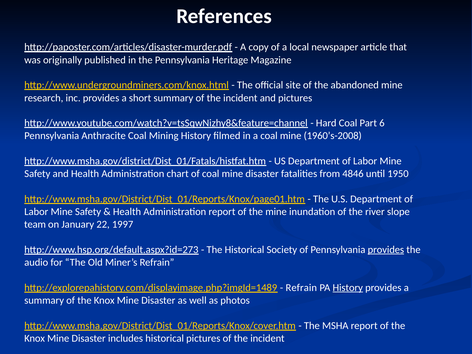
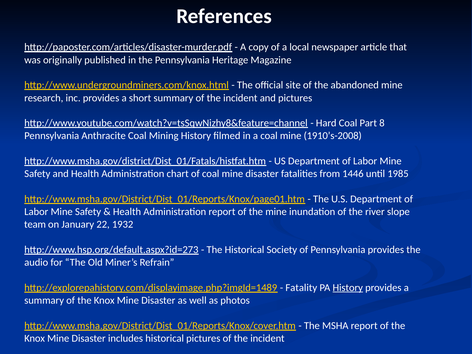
6: 6 -> 8
1960’s-2008: 1960’s-2008 -> 1910’s-2008
4846: 4846 -> 1446
1950: 1950 -> 1985
1997: 1997 -> 1932
provides at (386, 250) underline: present -> none
Refrain at (301, 288): Refrain -> Fatality
